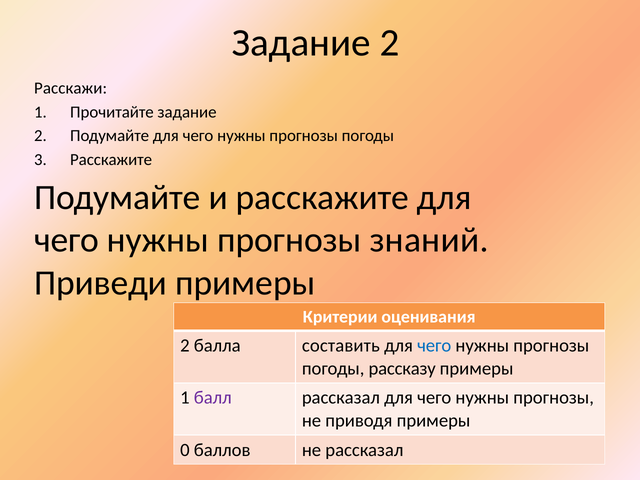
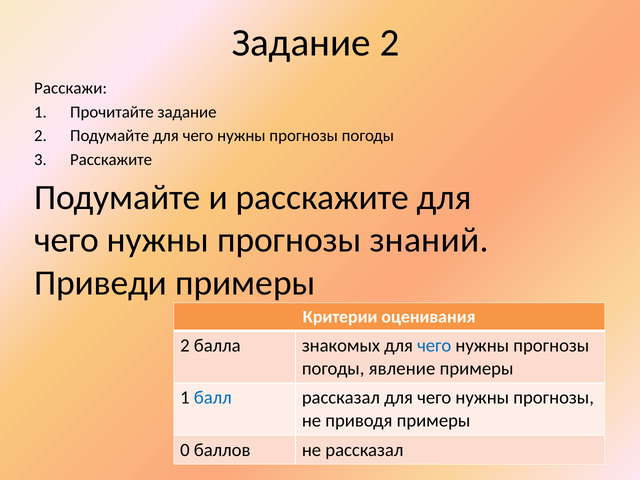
составить: составить -> знакомых
рассказу: рассказу -> явление
балл colour: purple -> blue
